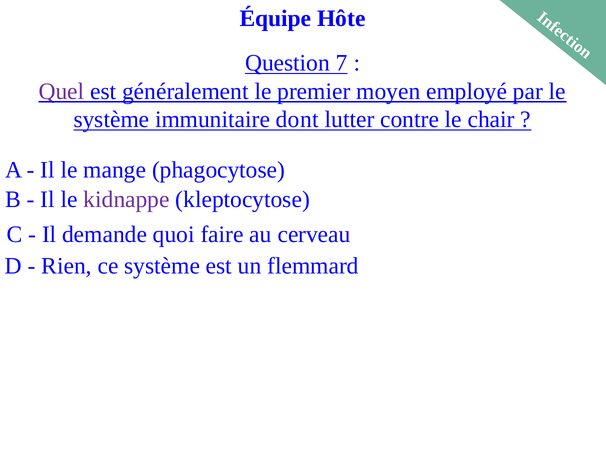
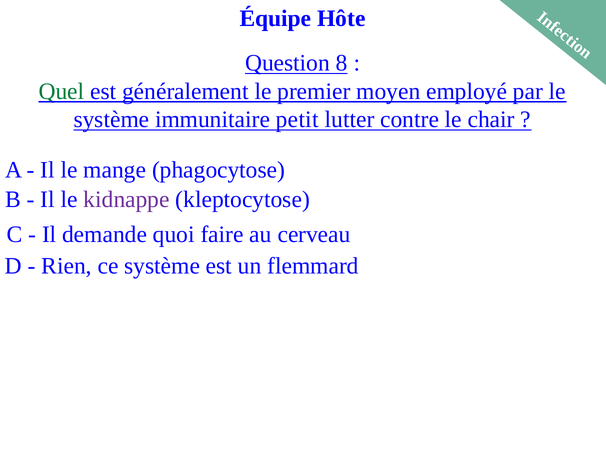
7: 7 -> 8
Quel colour: purple -> green
dont: dont -> petit
